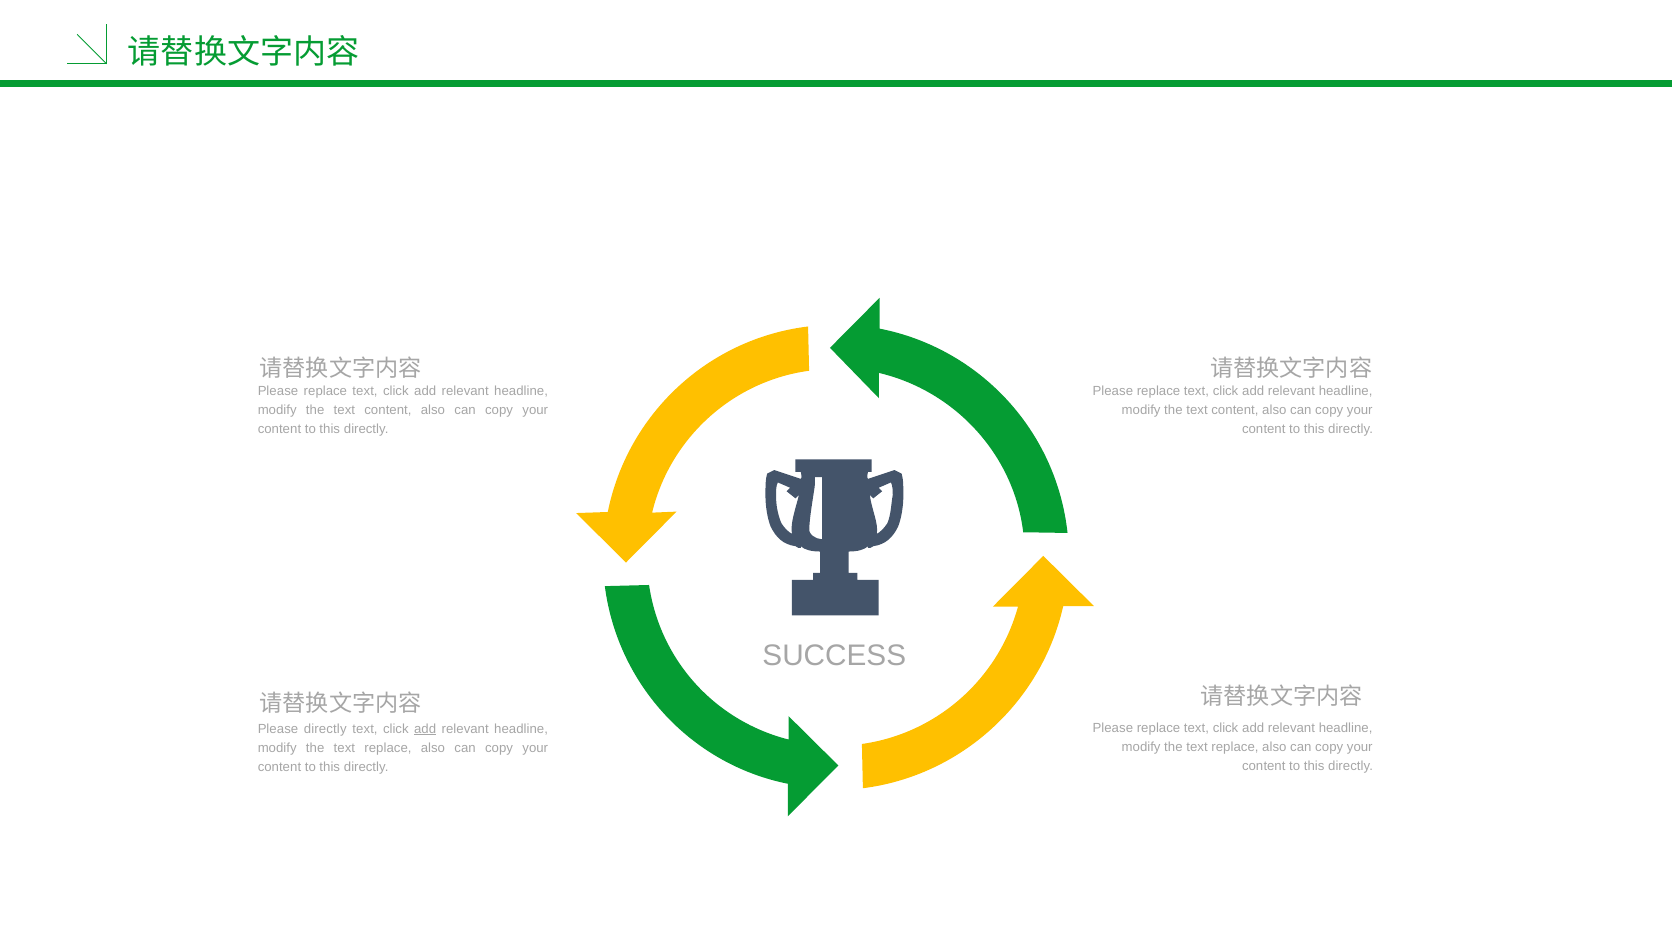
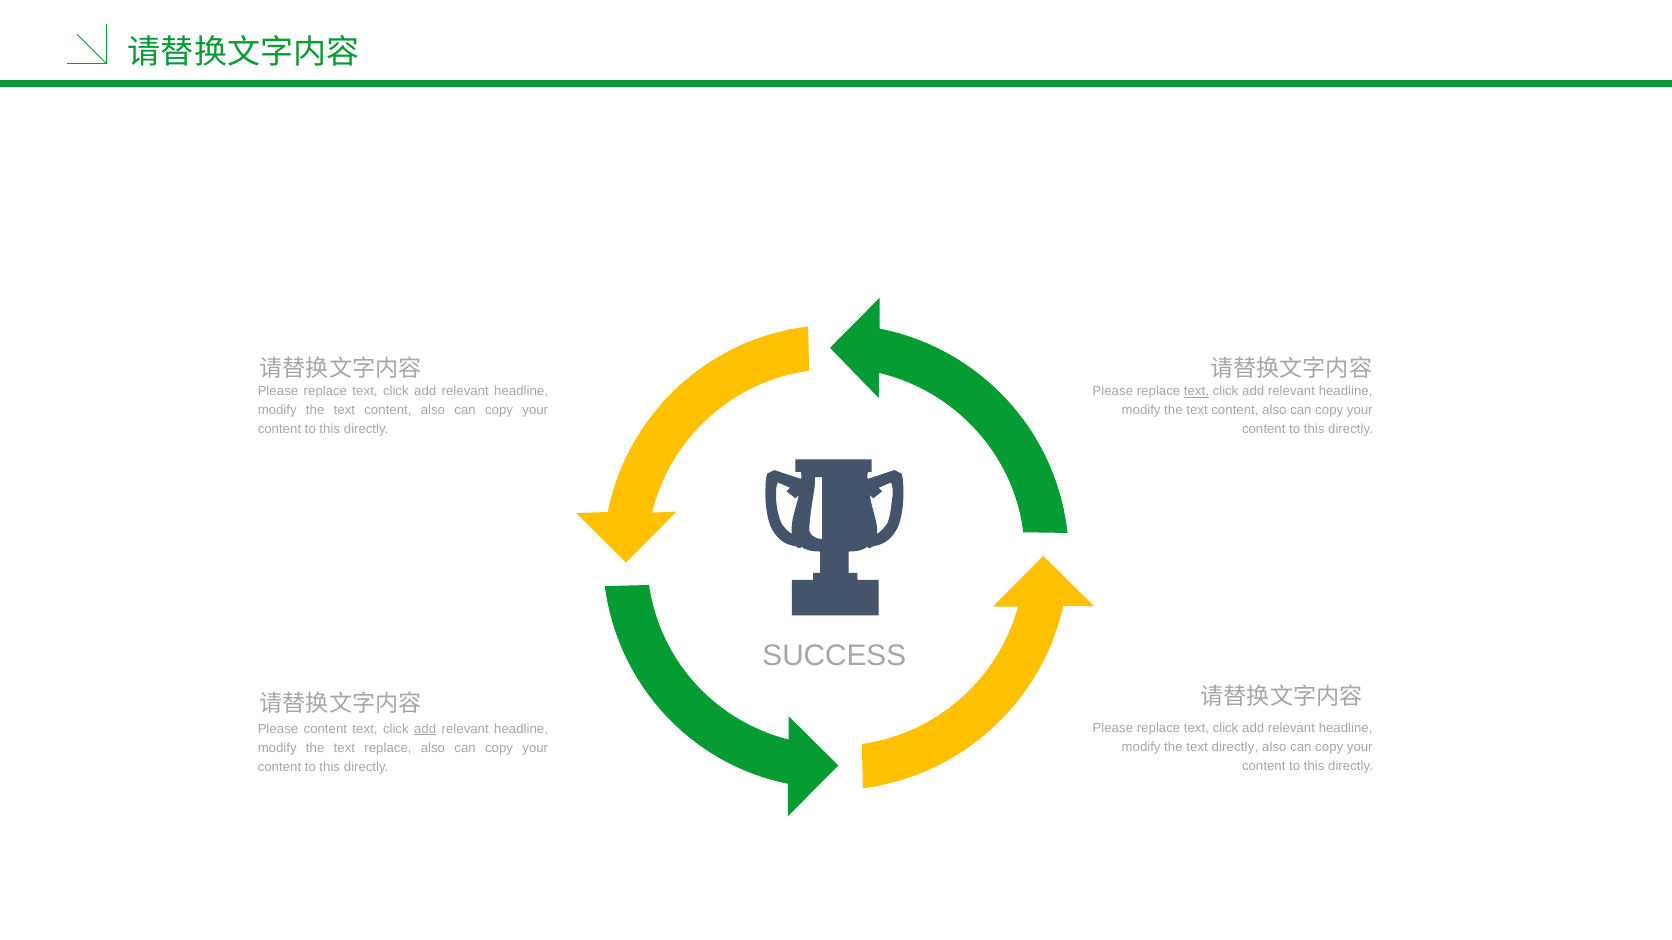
text at (1196, 392) underline: none -> present
Please directly: directly -> content
replace at (1235, 747): replace -> directly
